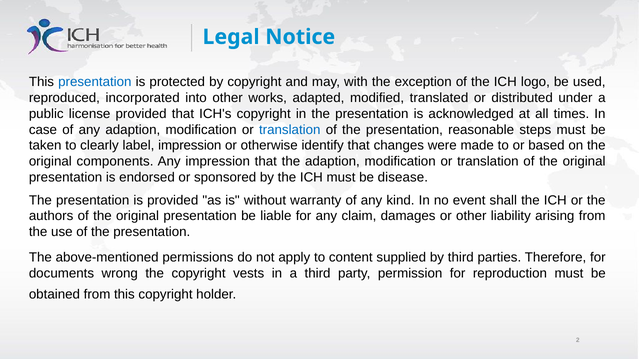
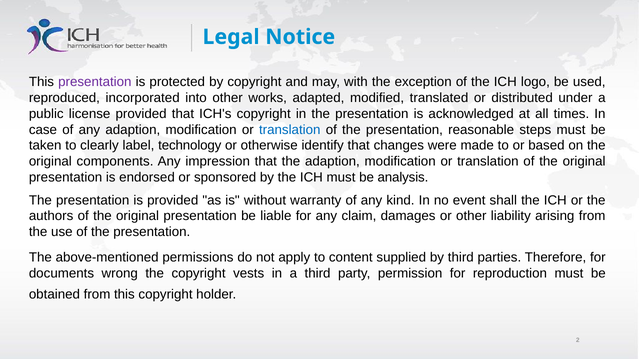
presentation at (95, 82) colour: blue -> purple
label impression: impression -> technology
disease: disease -> analysis
